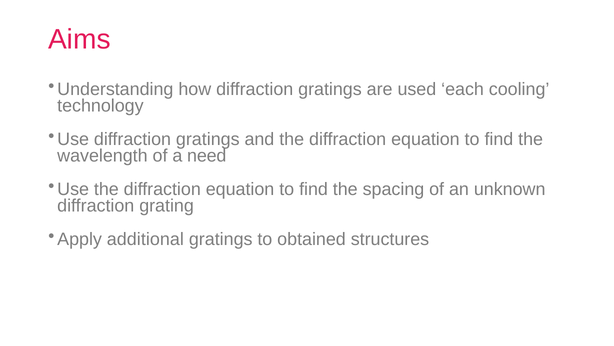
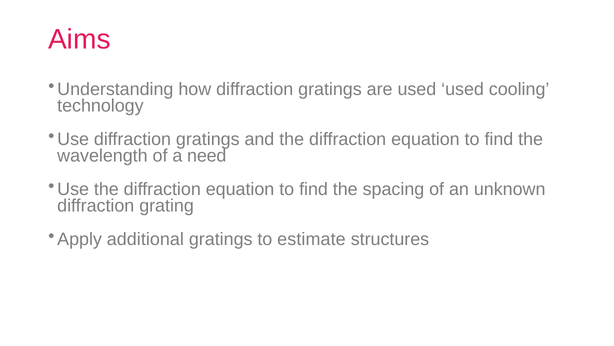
used each: each -> used
obtained: obtained -> estimate
